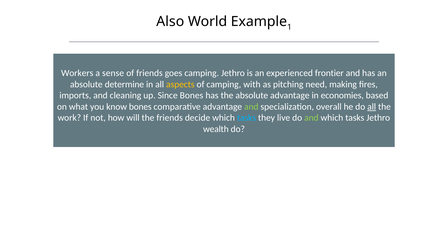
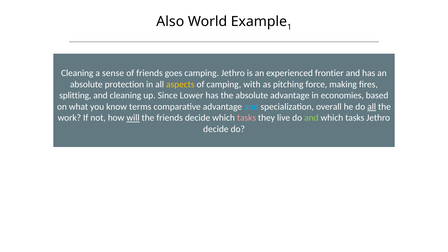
Workers at (77, 73): Workers -> Cleaning
determine: determine -> protection
need: need -> force
imports: imports -> splitting
Since Bones: Bones -> Lower
know bones: bones -> terms
and at (251, 107) colour: light green -> light blue
will underline: none -> present
tasks at (247, 118) colour: light blue -> pink
wealth at (216, 129): wealth -> decide
